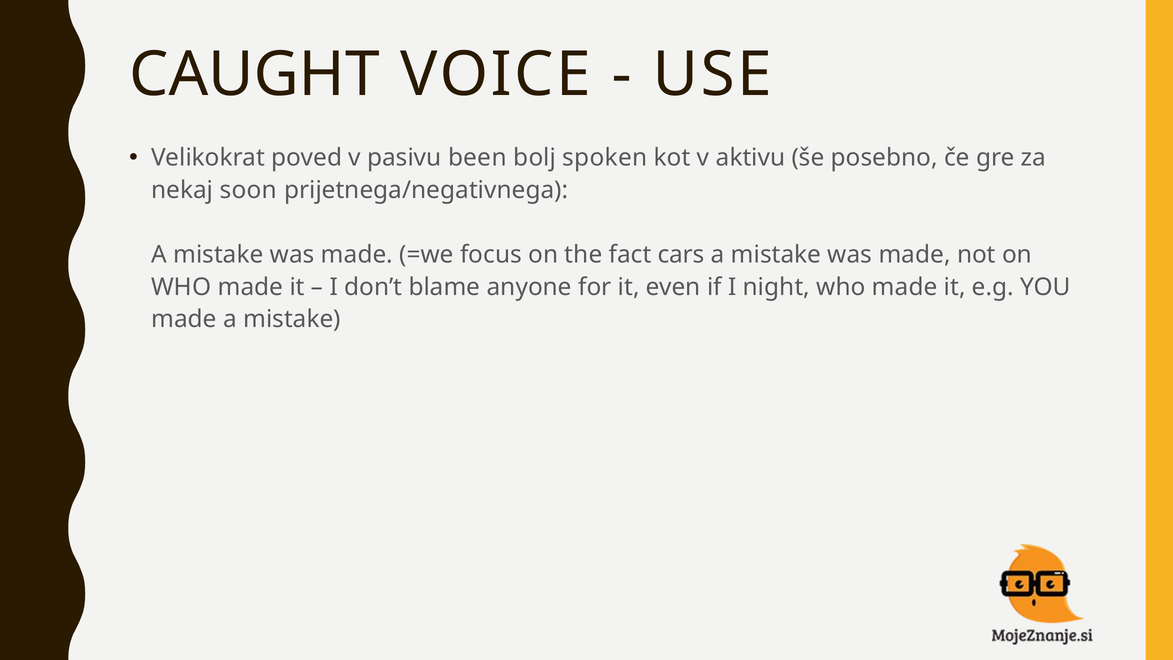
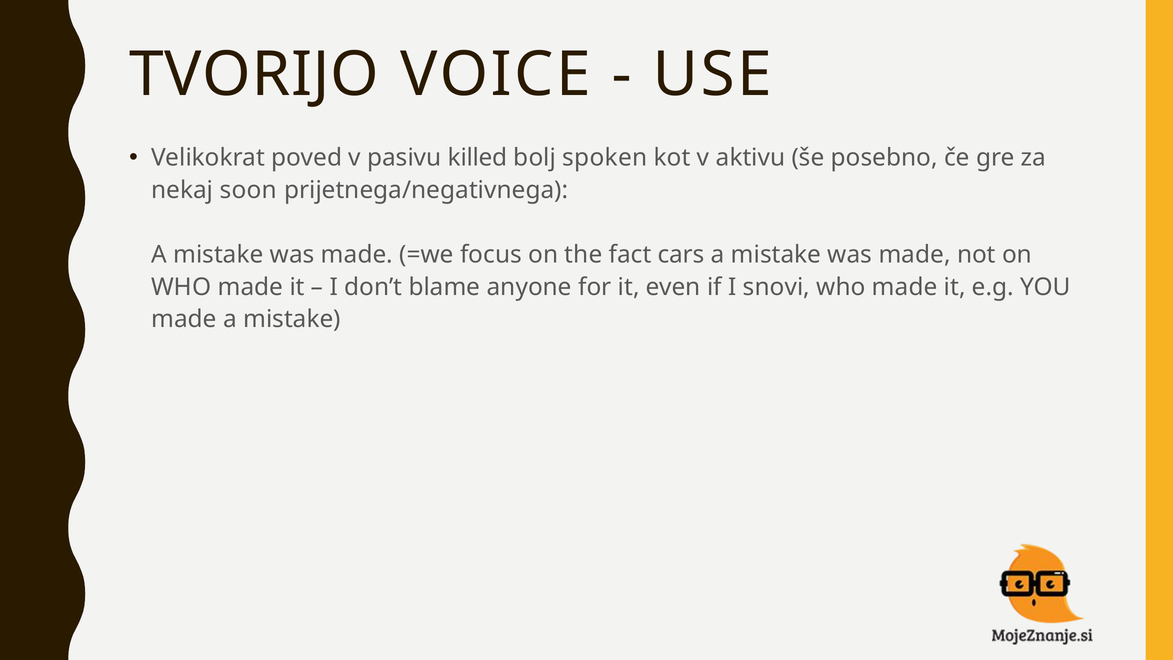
CAUGHT: CAUGHT -> TVORIJO
been: been -> killed
night: night -> snovi
